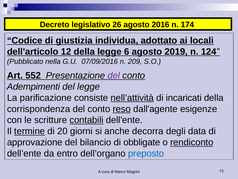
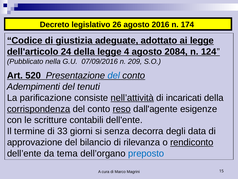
individua: individua -> adeguate
ai locali: locali -> legge
12: 12 -> 24
6: 6 -> 4
2019: 2019 -> 2084
552: 552 -> 520
del at (114, 75) colour: purple -> blue
del legge: legge -> tenuti
corrispondenza underline: none -> present
contabili underline: present -> none
termine underline: present -> none
20: 20 -> 33
anche: anche -> senza
obbligate: obbligate -> rilevanza
entro: entro -> tema
